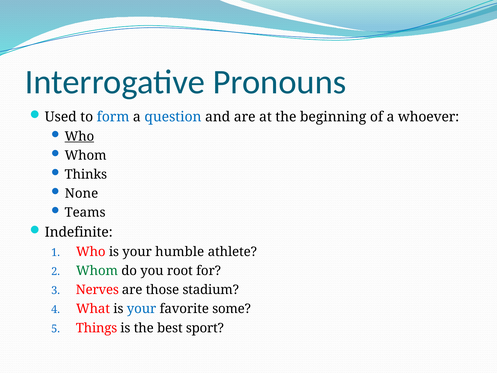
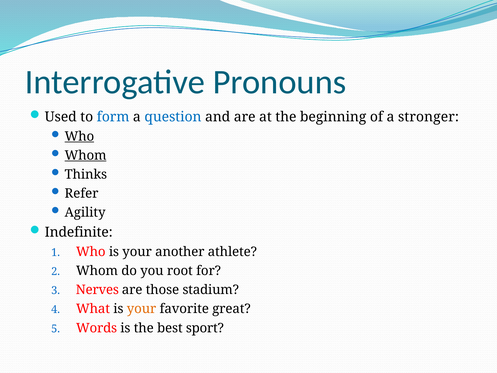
whoever: whoever -> stronger
Whom at (86, 155) underline: none -> present
None: None -> Refer
Teams: Teams -> Agility
humble: humble -> another
Whom at (97, 271) colour: green -> black
your at (142, 309) colour: blue -> orange
some: some -> great
Things: Things -> Words
